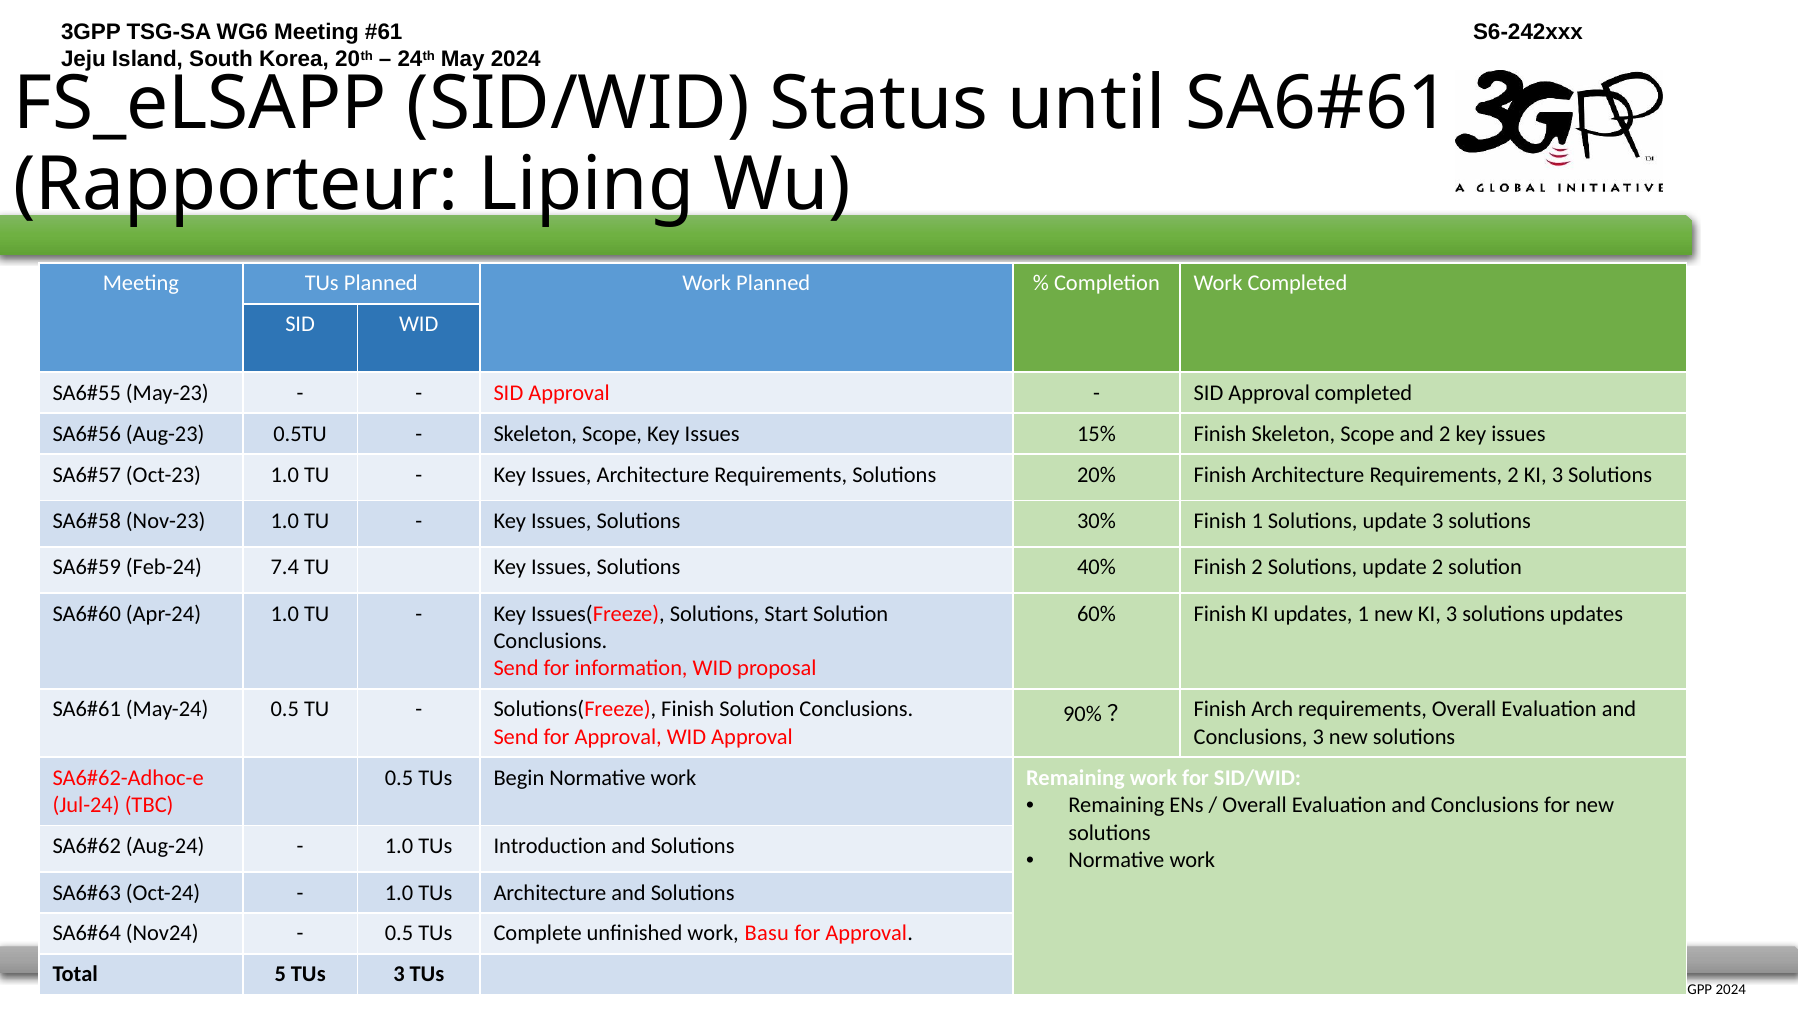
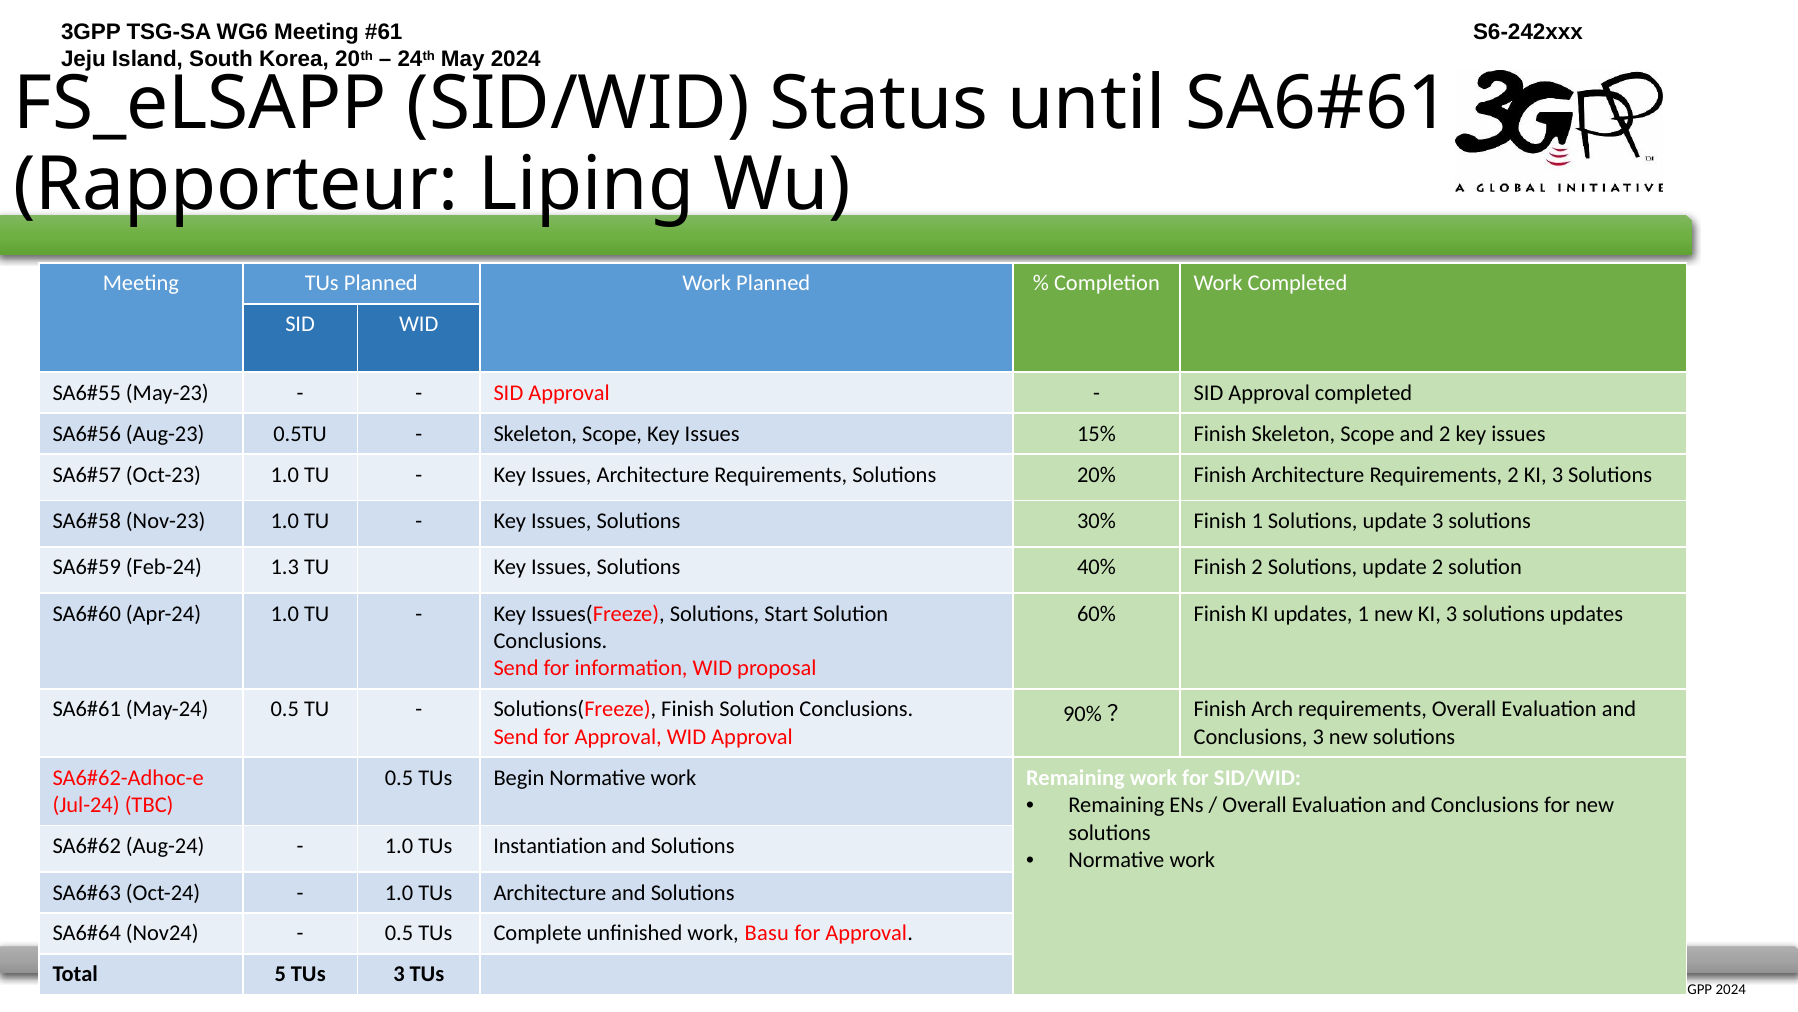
7.4: 7.4 -> 1.3
Introduction: Introduction -> Instantiation
